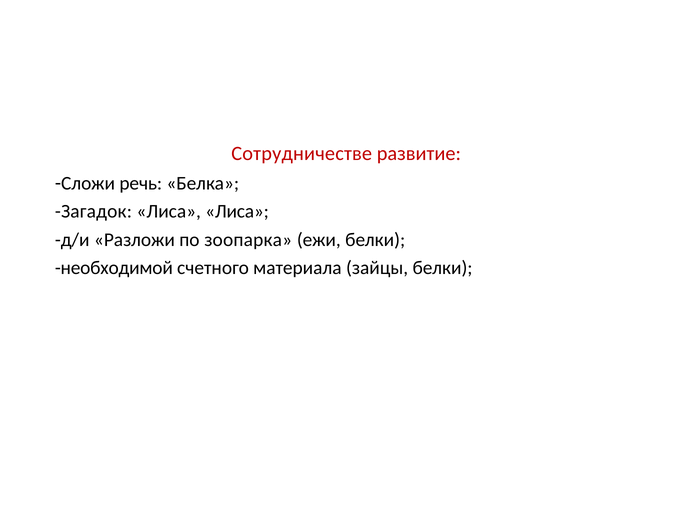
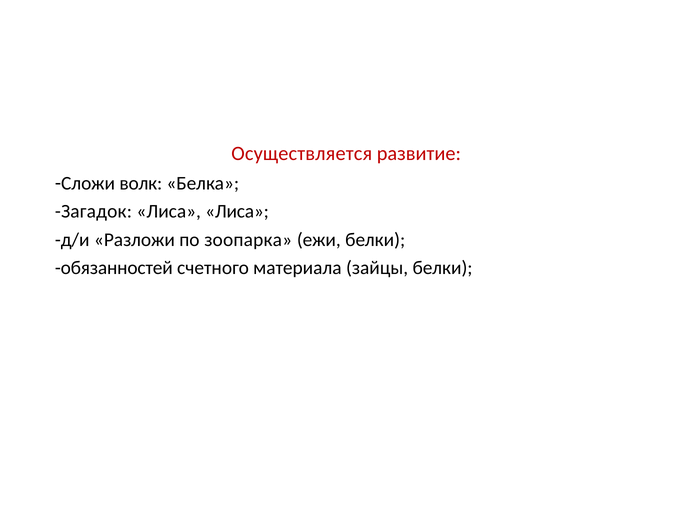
Сотрудничестве: Сотрудничестве -> Осуществляется
речь: речь -> волк
необходимой: необходимой -> обязанностей
